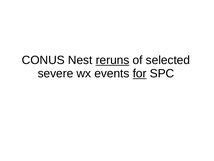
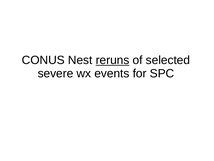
for underline: present -> none
